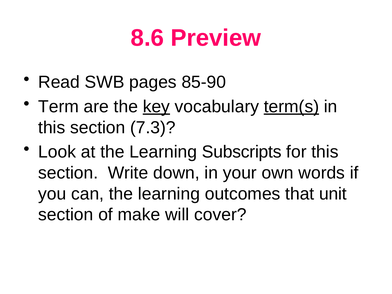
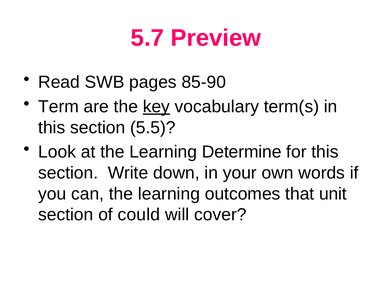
8.6: 8.6 -> 5.7
term(s underline: present -> none
7.3: 7.3 -> 5.5
Subscripts: Subscripts -> Determine
make: make -> could
